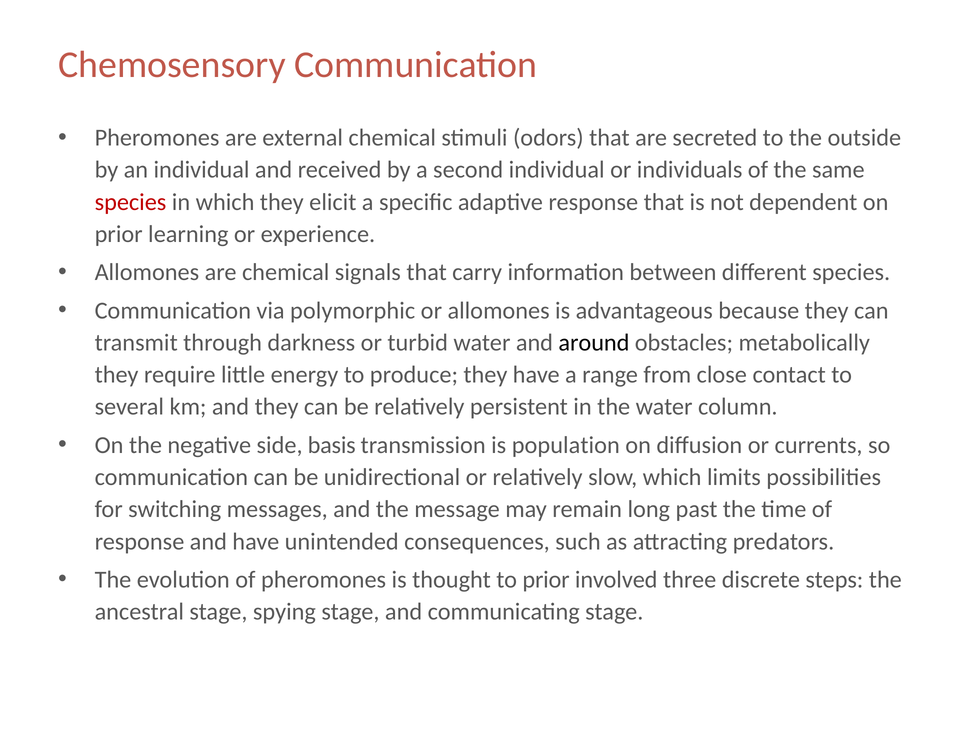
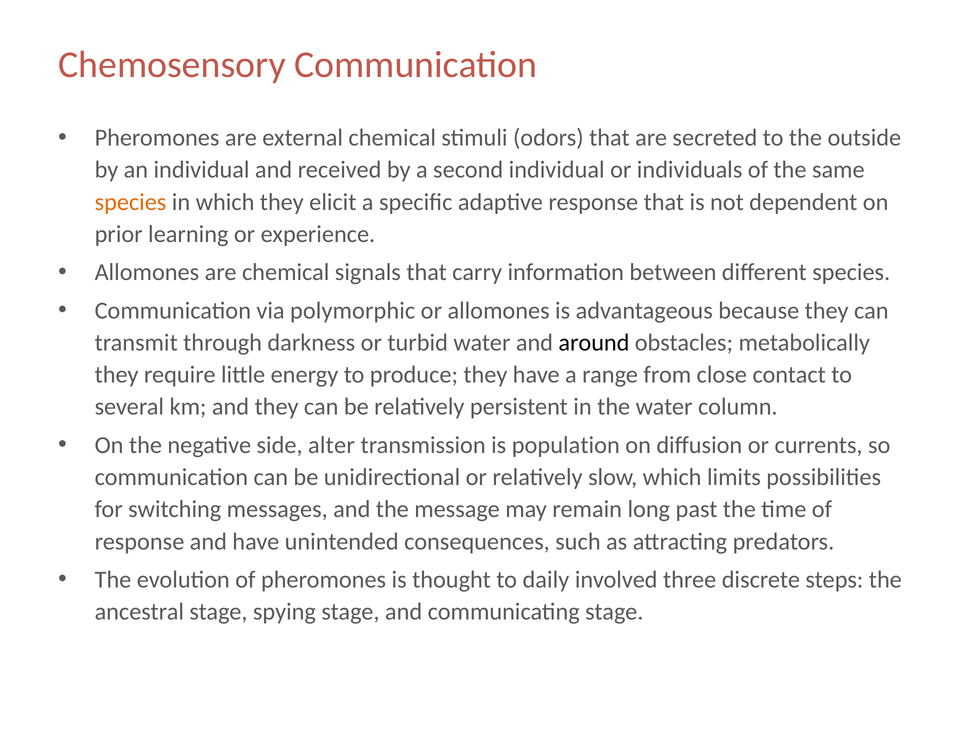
species at (131, 202) colour: red -> orange
basis: basis -> alter
to prior: prior -> daily
